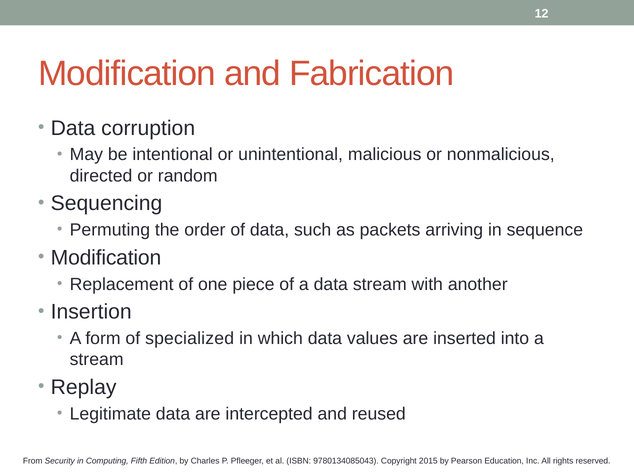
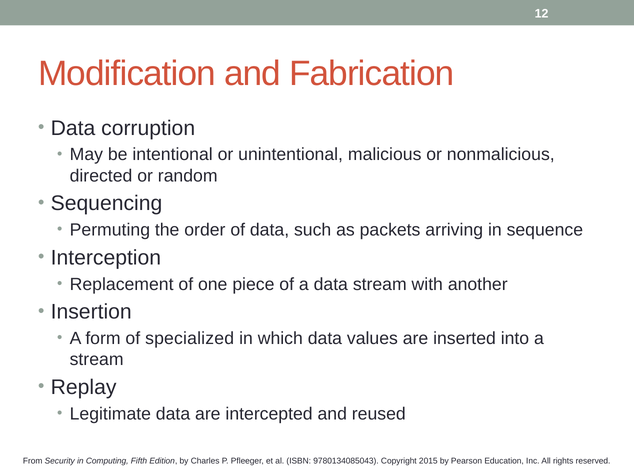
Modification at (106, 258): Modification -> Interception
